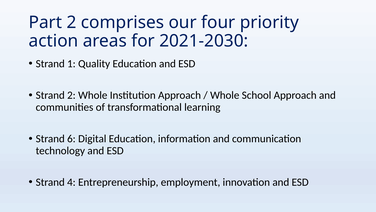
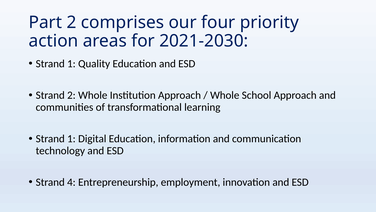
6 at (71, 138): 6 -> 1
